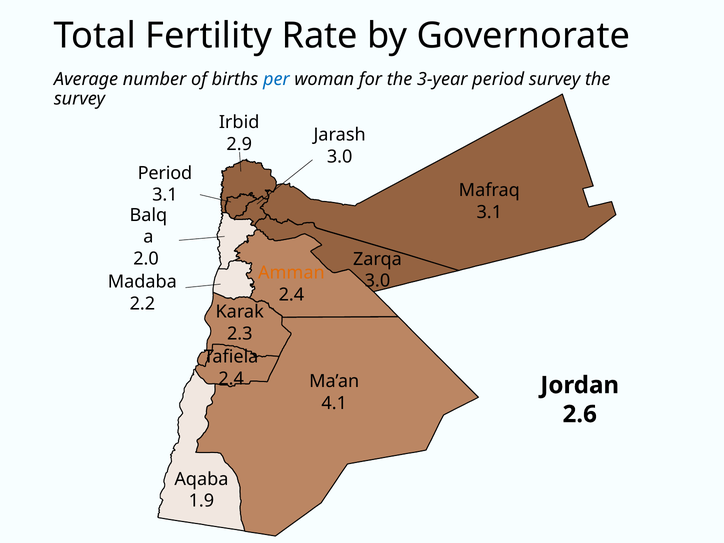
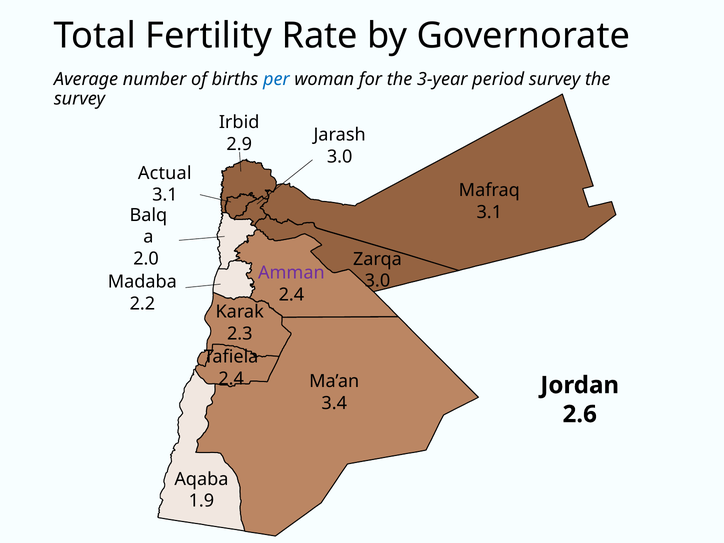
Period at (165, 173): Period -> Actual
Amman colour: orange -> purple
4.1: 4.1 -> 3.4
